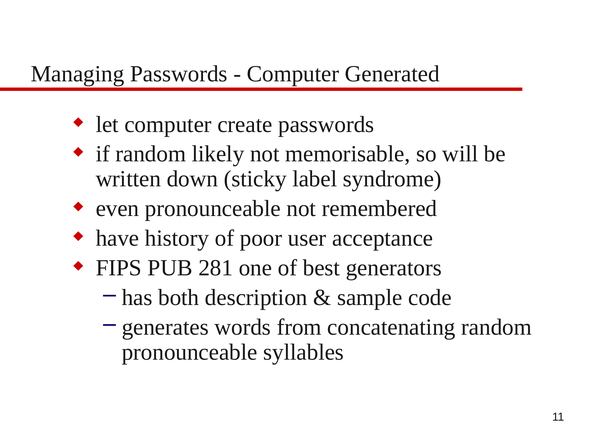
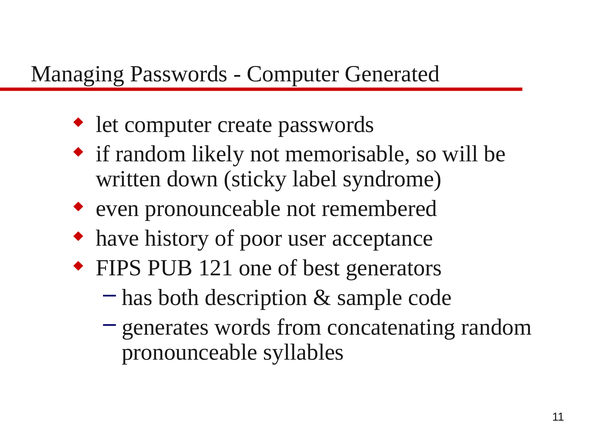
281: 281 -> 121
